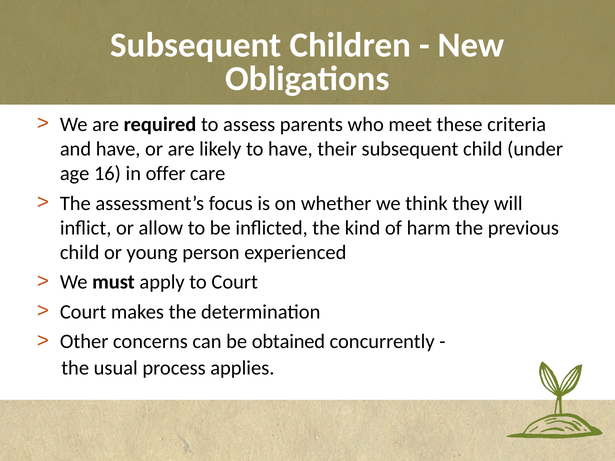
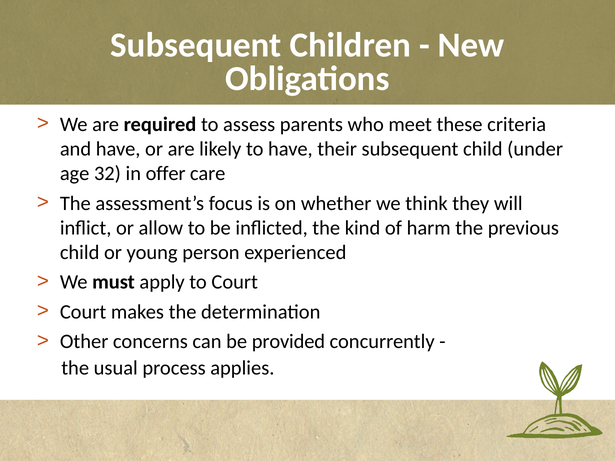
16: 16 -> 32
obtained: obtained -> provided
